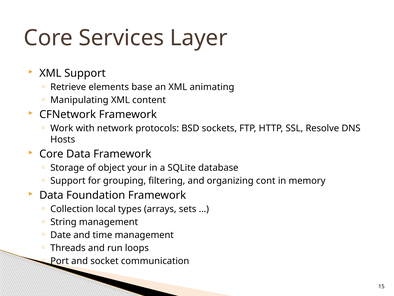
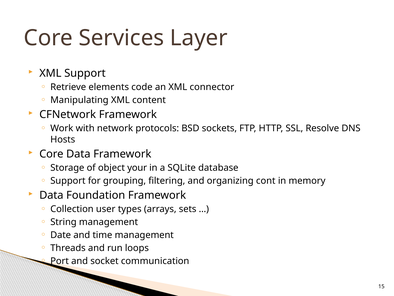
base: base -> code
animating: animating -> connector
local: local -> user
